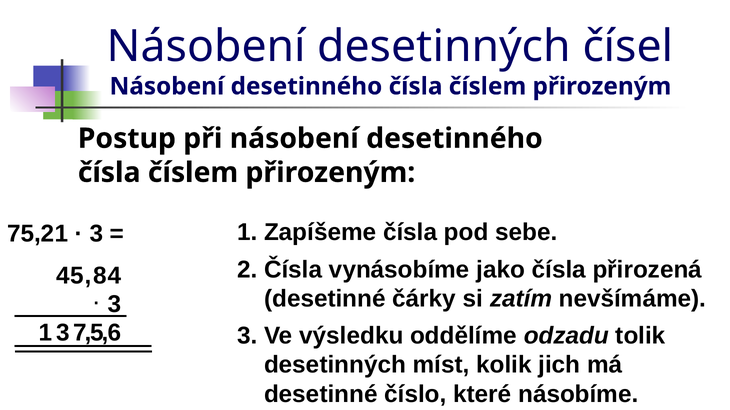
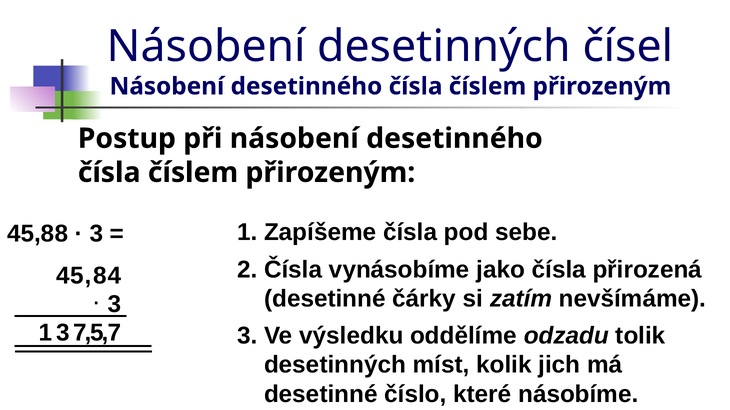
75,21: 75,21 -> 45,88
6: 6 -> 7
